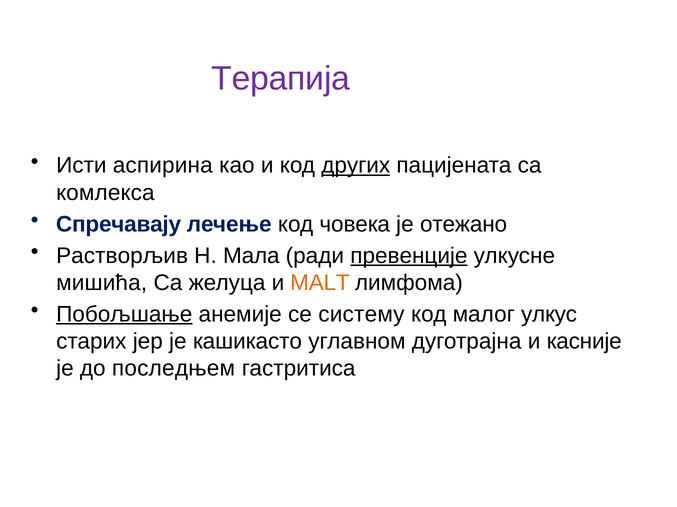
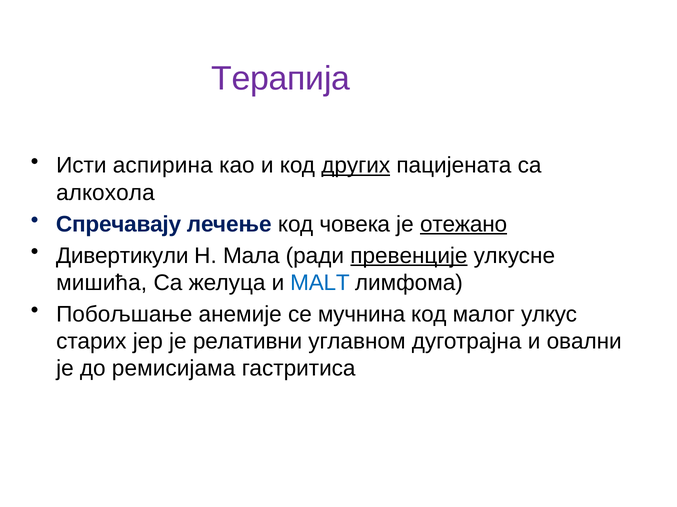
кoмлeкса: кoмлeкса -> алкохола
отежано underline: none -> present
Растворљив: Растворљив -> Дивертикули
MALT colour: orange -> blue
Побољшање underline: present -> none
систему: систему -> мучнина
кaшикасто: кaшикасто -> релативни
касније: касније -> овални
последњем: последњем -> ремисијама
